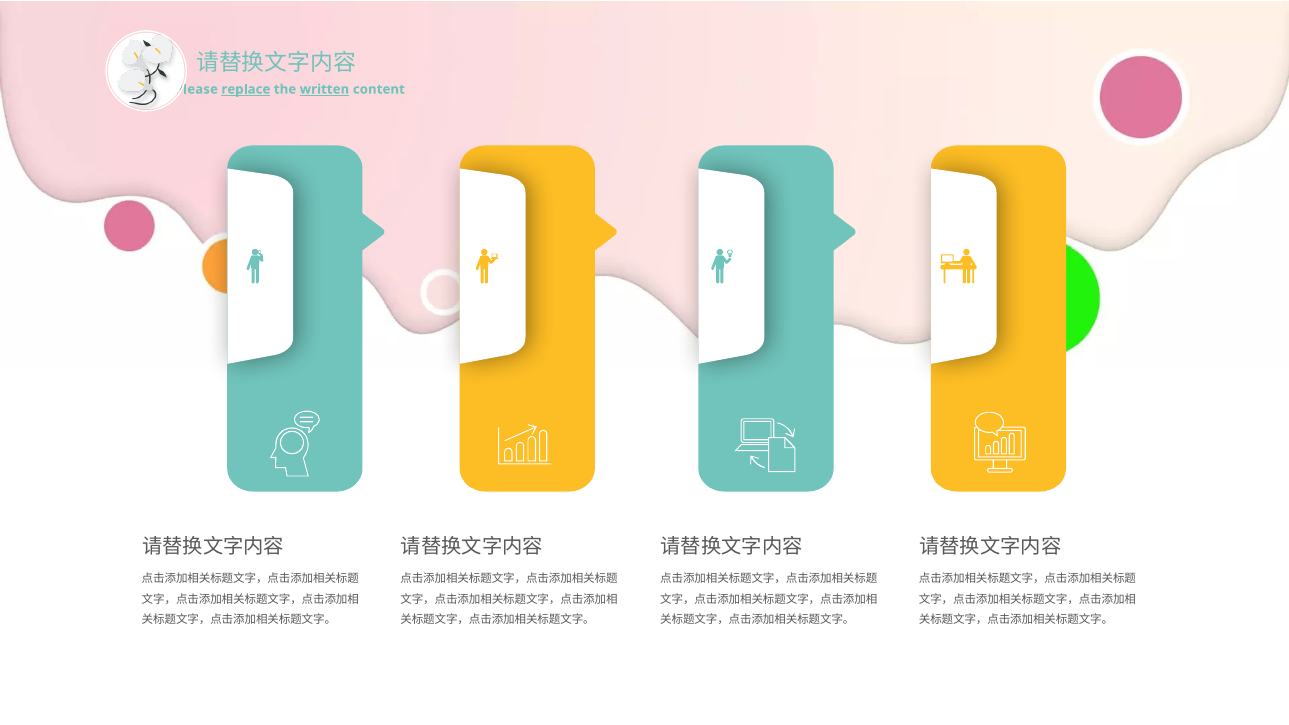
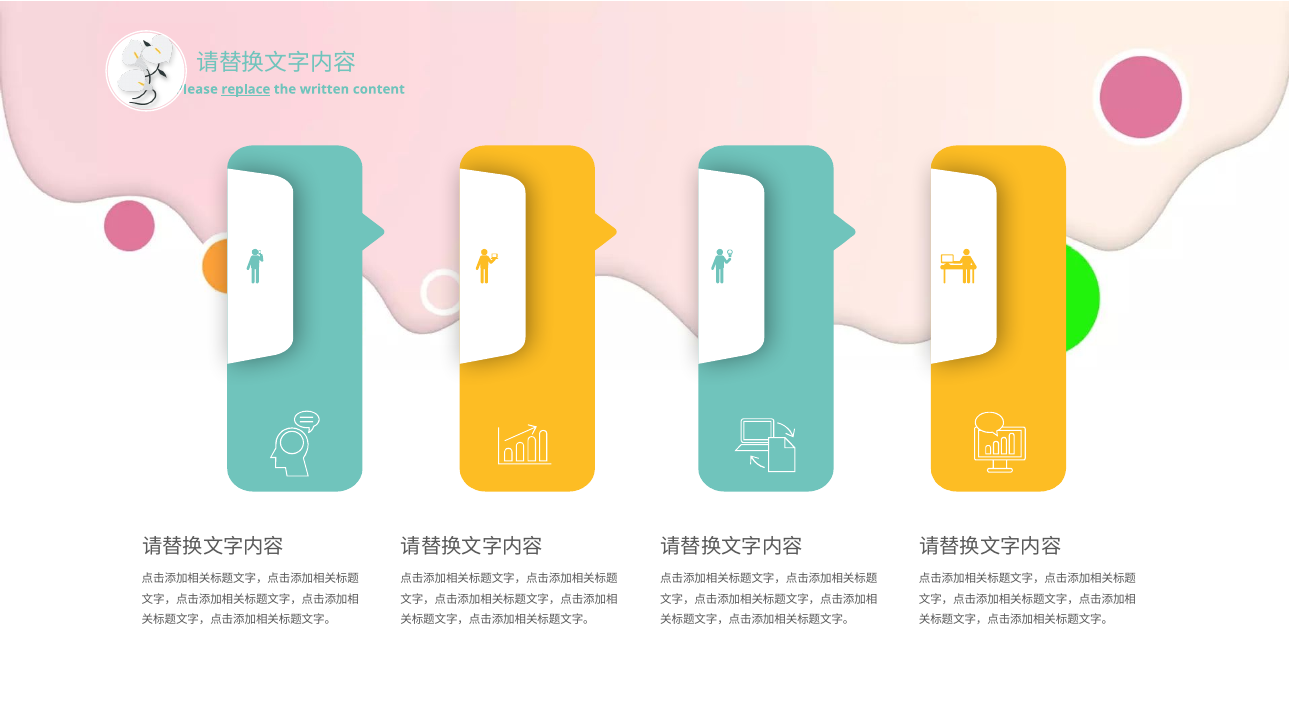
written underline: present -> none
